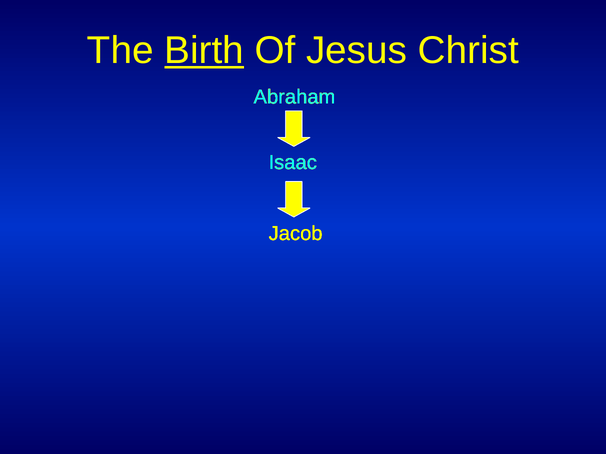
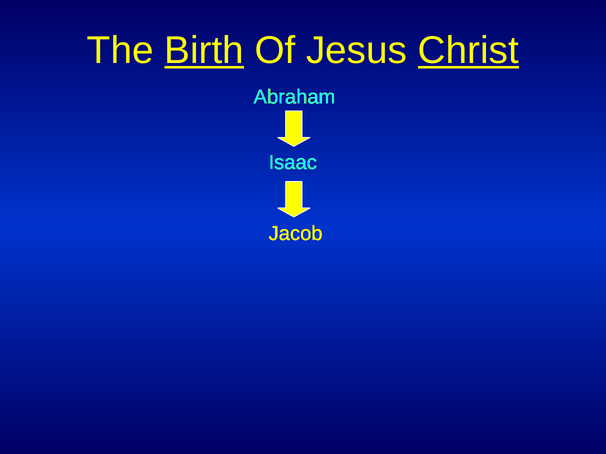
Christ underline: none -> present
